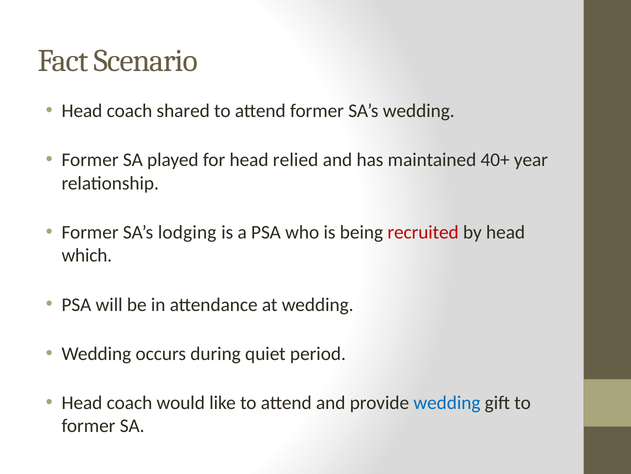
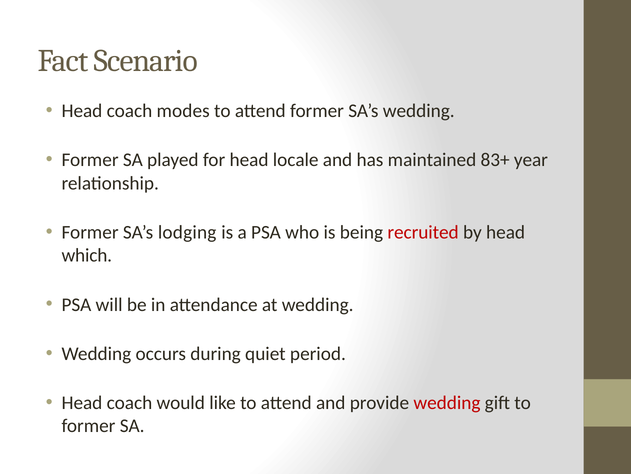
shared: shared -> modes
relied: relied -> locale
40+: 40+ -> 83+
wedding at (447, 402) colour: blue -> red
